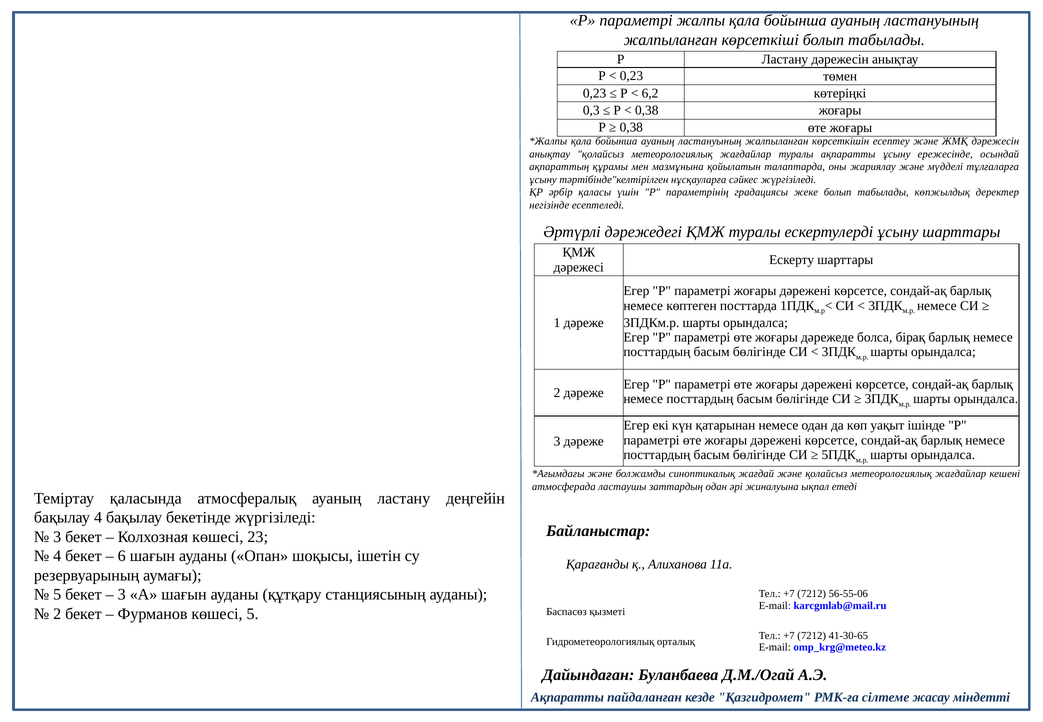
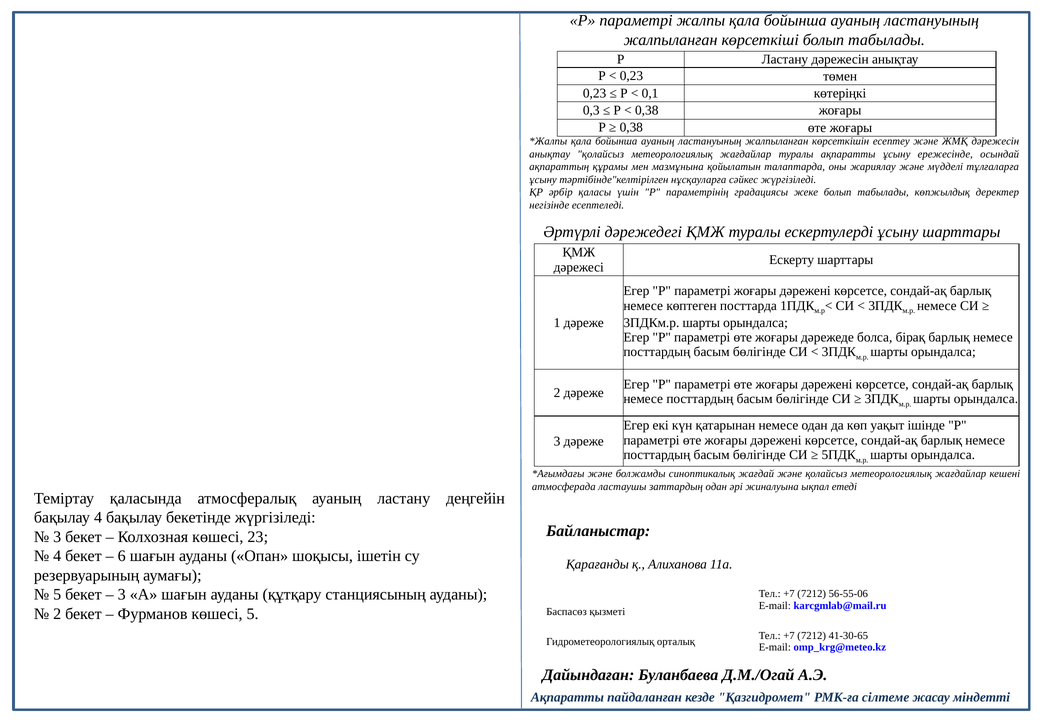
6,2: 6,2 -> 0,1
